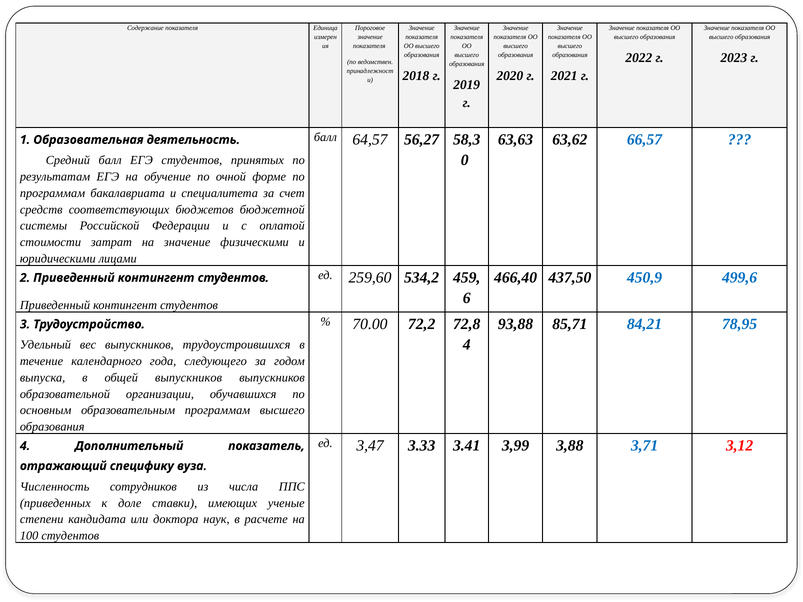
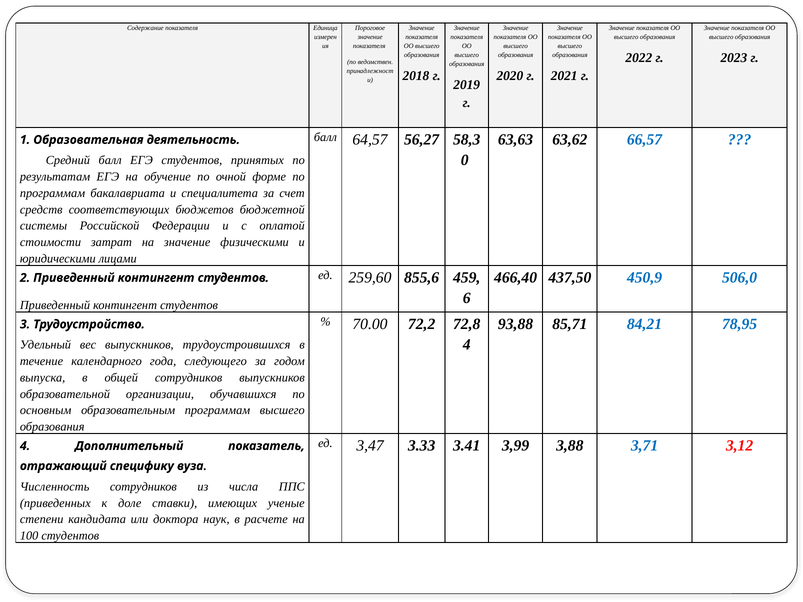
534,2: 534,2 -> 855,6
499,6: 499,6 -> 506,0
общей выпускников: выпускников -> сотрудников
